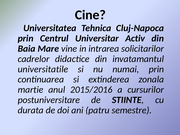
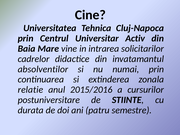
universitatile: universitatile -> absolventilor
martie: martie -> relatie
